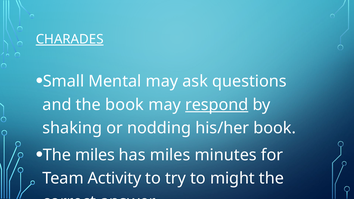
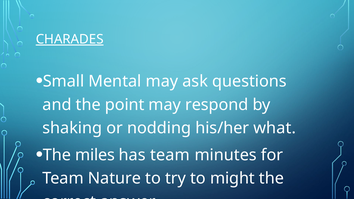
the book: book -> point
respond underline: present -> none
his/her book: book -> what
has miles: miles -> team
Activity: Activity -> Nature
